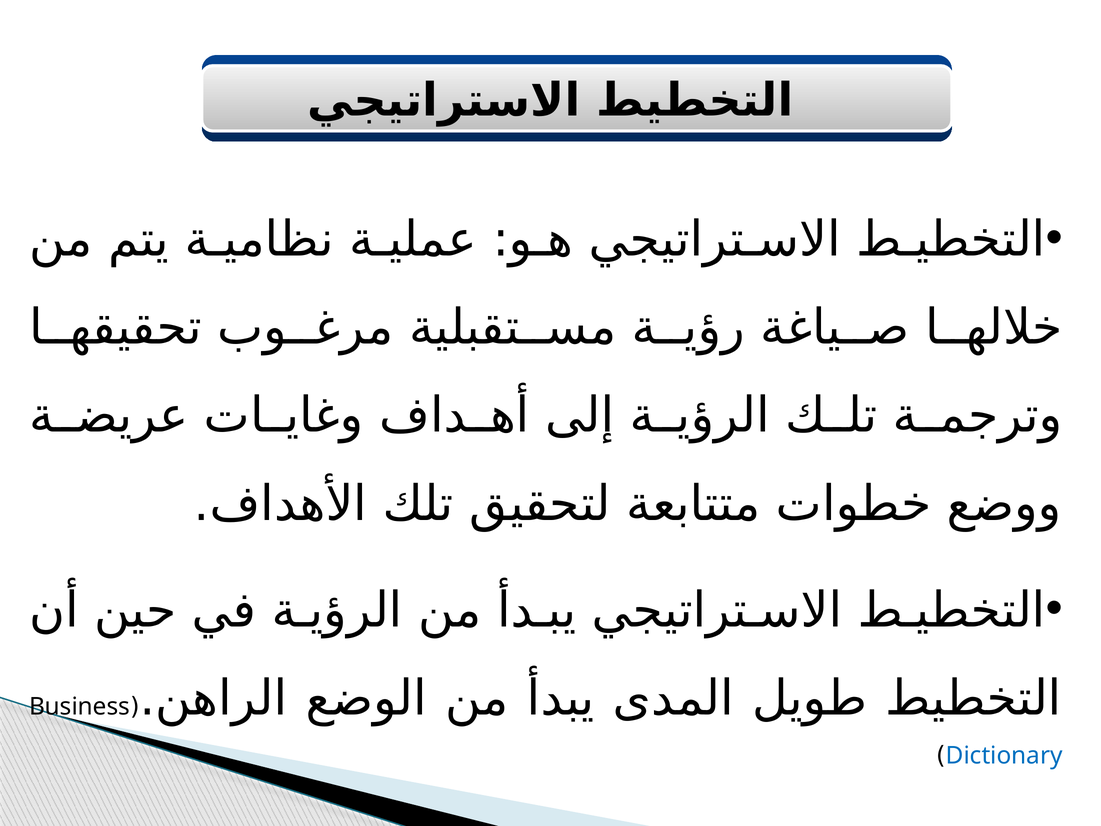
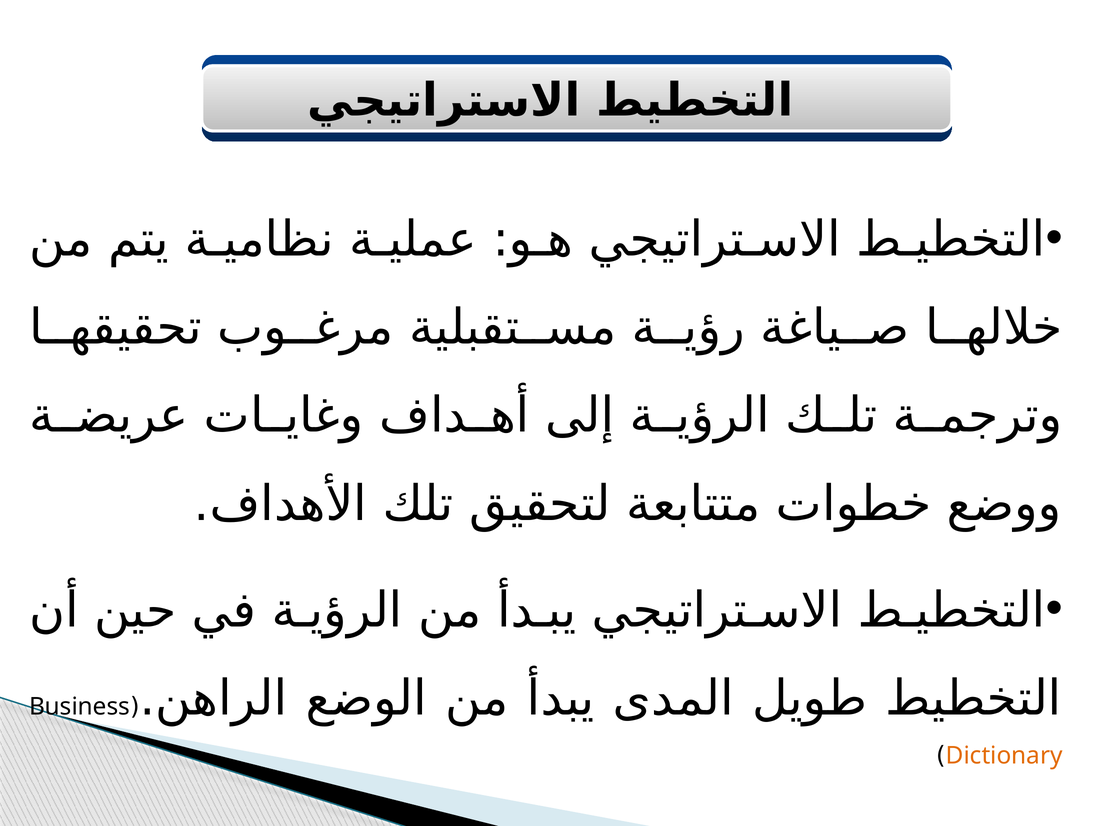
Dictionary colour: blue -> orange
